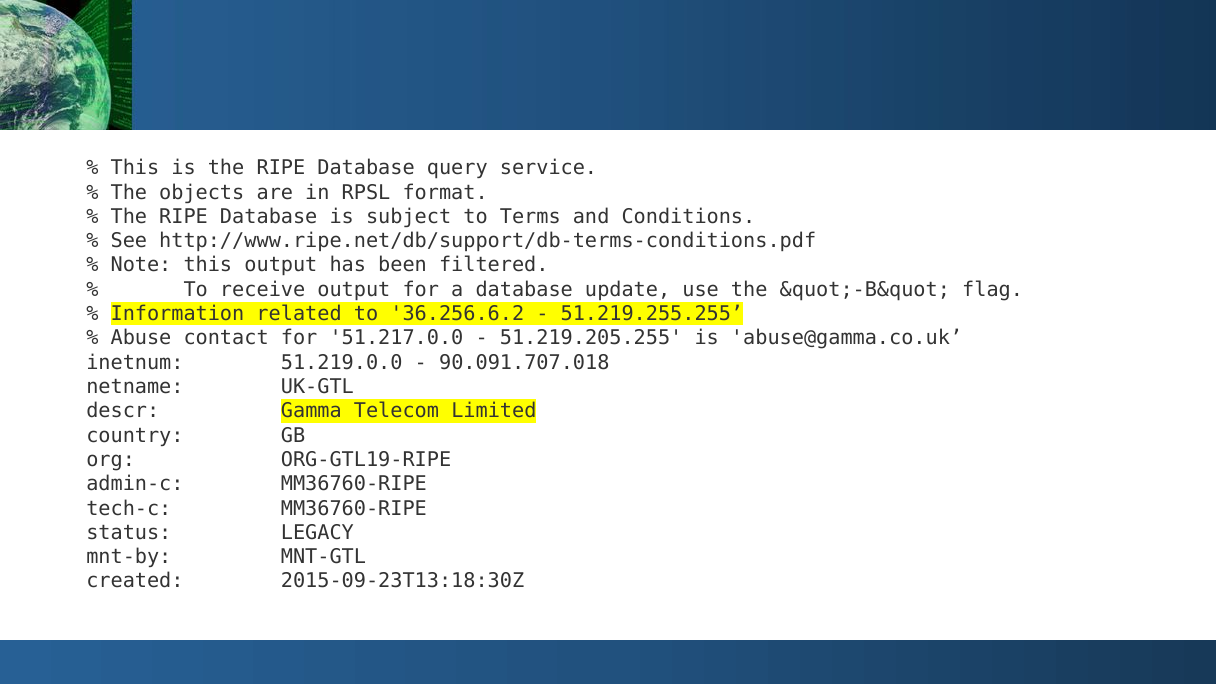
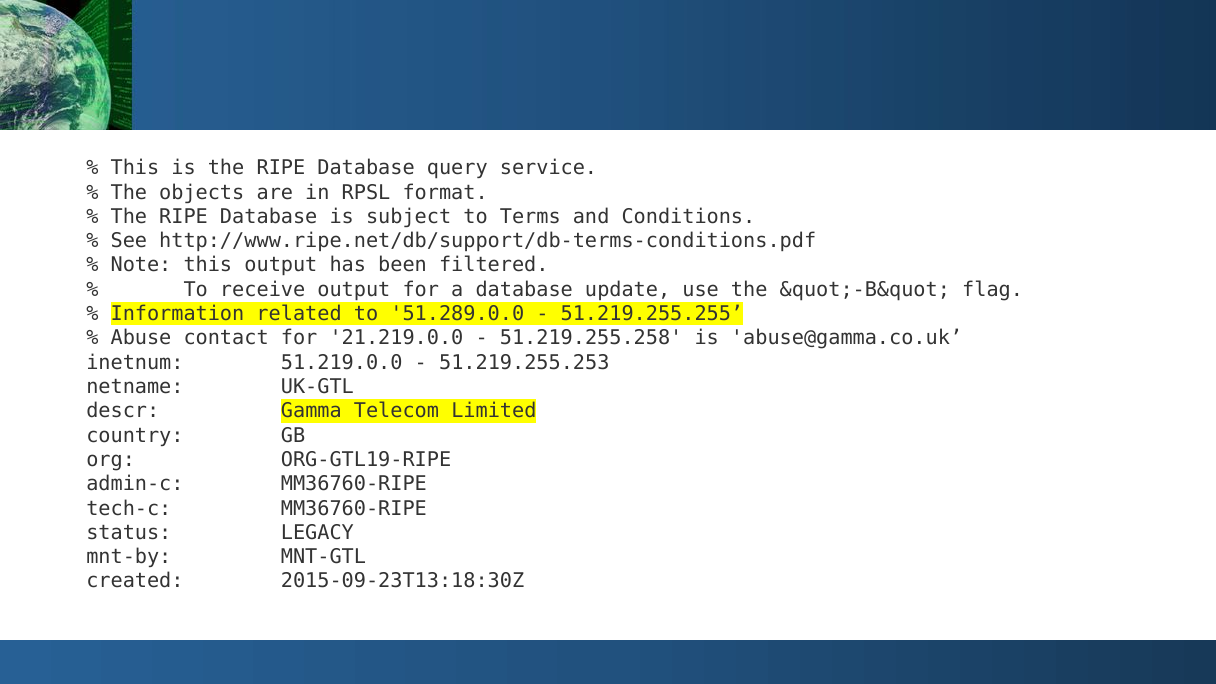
36.256.6.2: 36.256.6.2 -> 51.289.0.0
51.217.0.0: 51.217.0.0 -> 21.219.0.0
51.219.205.255: 51.219.205.255 -> 51.219.255.258
90.091.707.018: 90.091.707.018 -> 51.219.255.253
